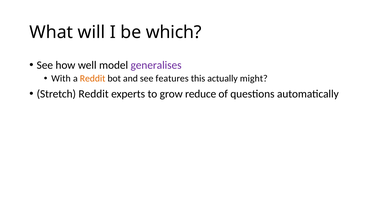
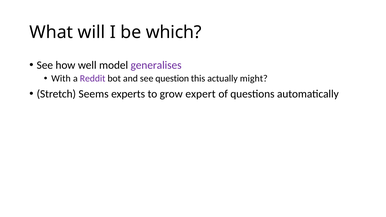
Reddit at (93, 79) colour: orange -> purple
features: features -> question
Stretch Reddit: Reddit -> Seems
reduce: reduce -> expert
